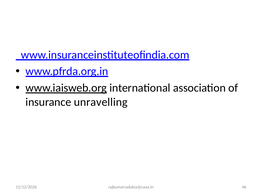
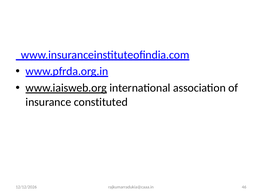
unravelling: unravelling -> constituted
